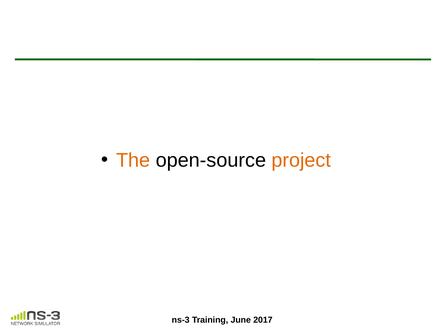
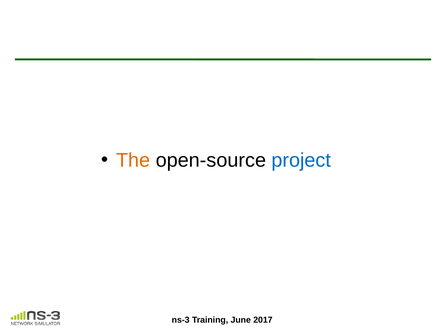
project colour: orange -> blue
